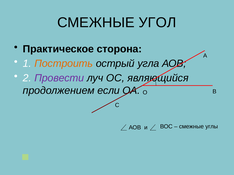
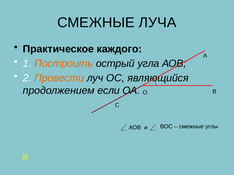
УГОЛ: УГОЛ -> ЛУЧА
сторона: сторона -> каждого
Провести colour: purple -> orange
